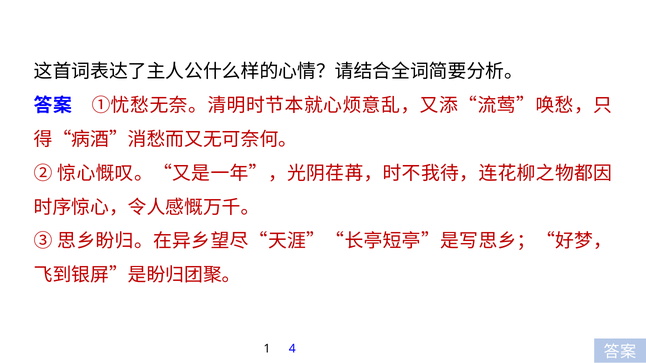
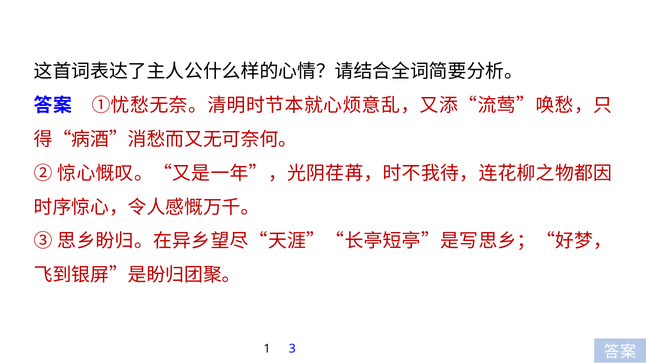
4: 4 -> 3
